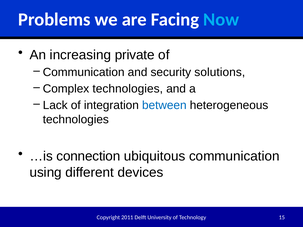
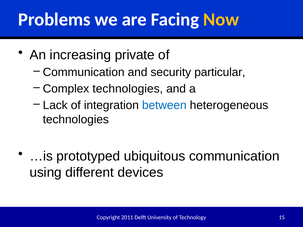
Now colour: light blue -> yellow
solutions: solutions -> particular
connection: connection -> prototyped
